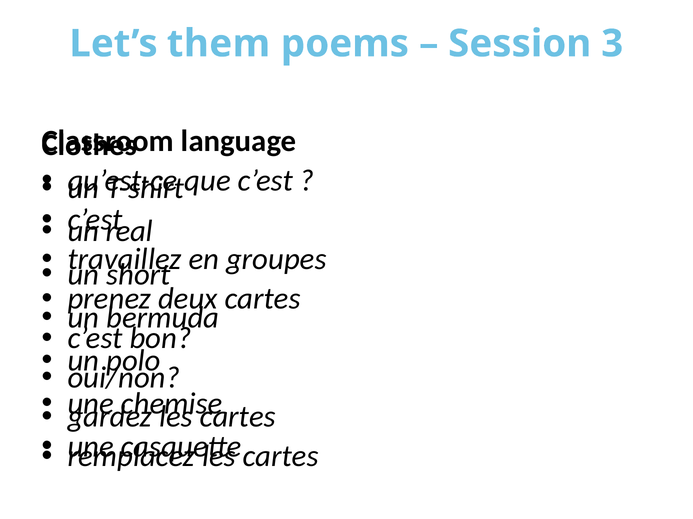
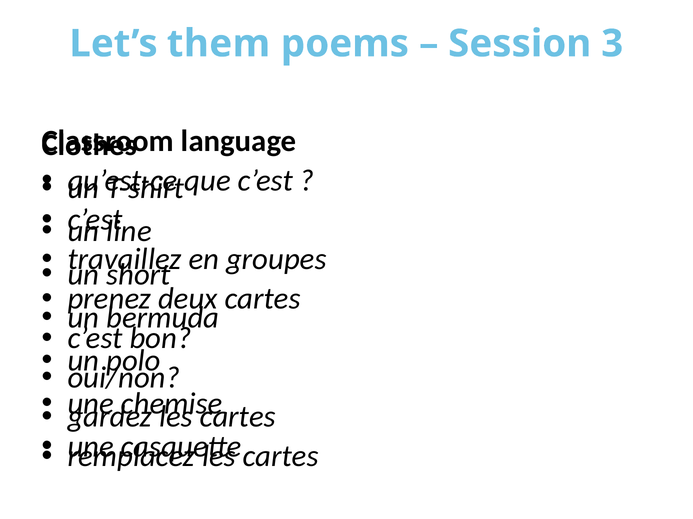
real: real -> line
